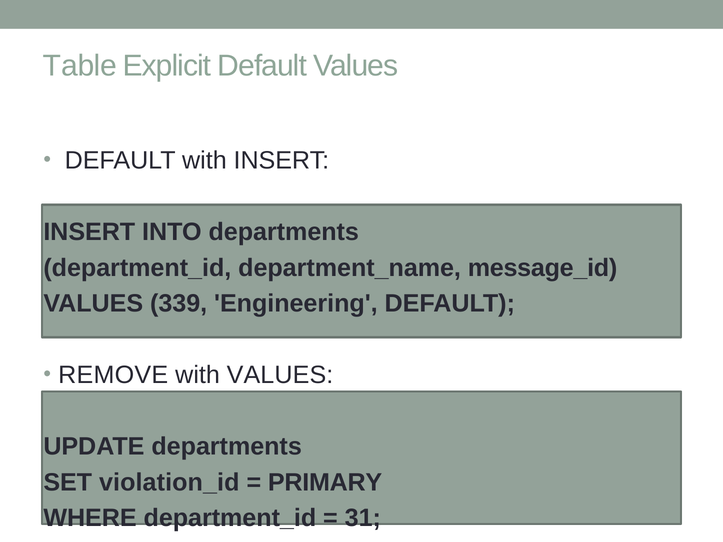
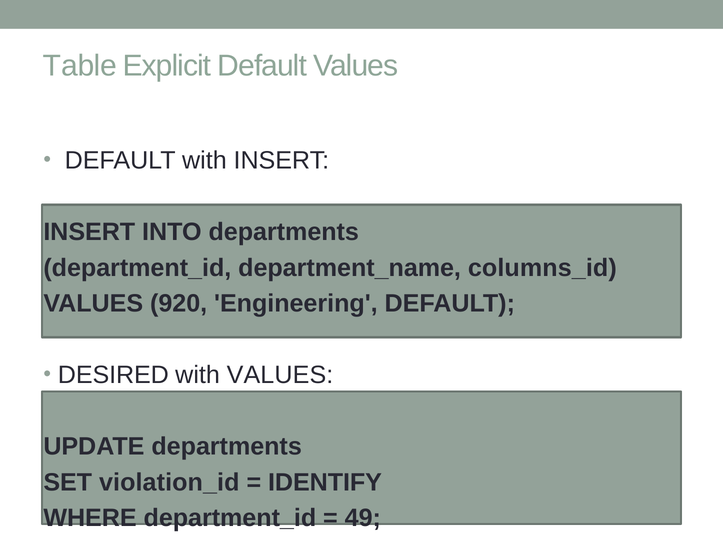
message_id: message_id -> columns_id
339: 339 -> 920
REMOVE: REMOVE -> DESIRED
PRIMARY: PRIMARY -> IDENTIFY
31: 31 -> 49
